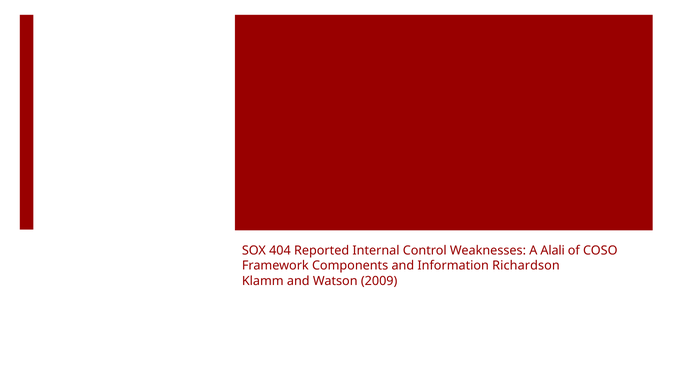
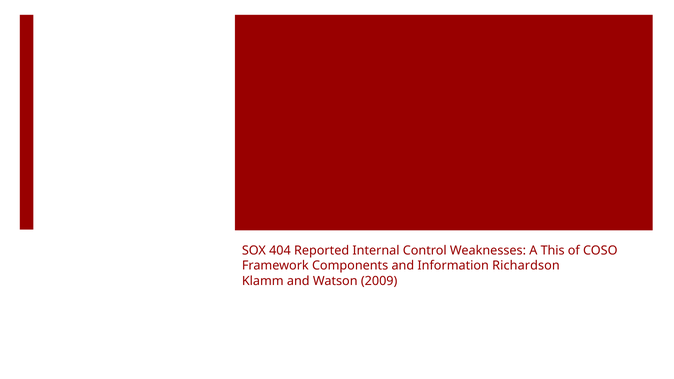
Alali: Alali -> This
